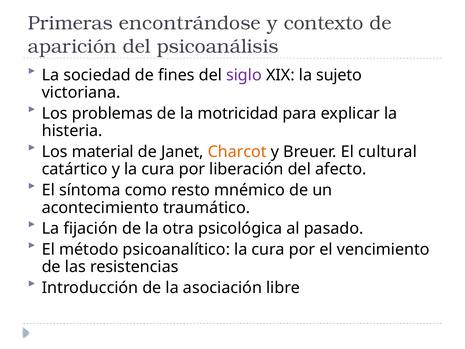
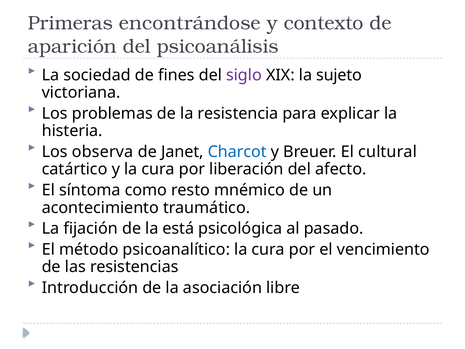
motricidad: motricidad -> resistencia
material: material -> observa
Charcot colour: orange -> blue
otra: otra -> está
